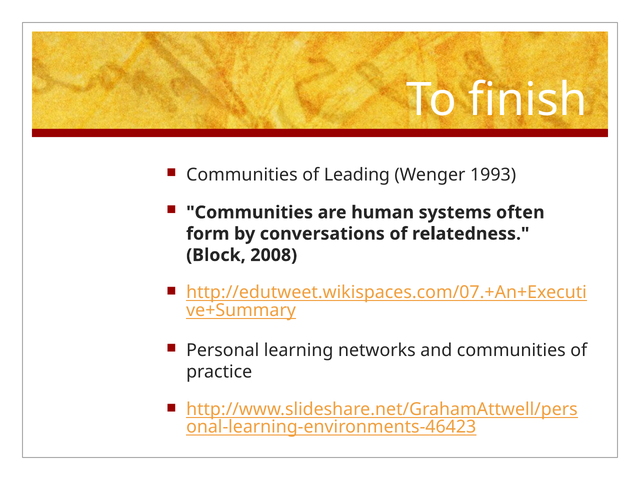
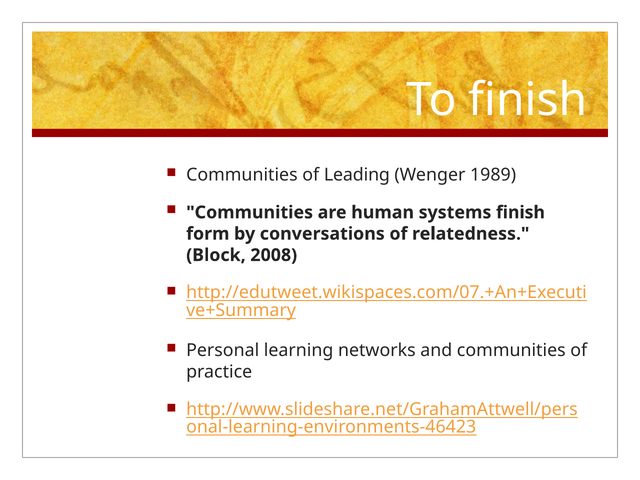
1993: 1993 -> 1989
systems often: often -> finish
